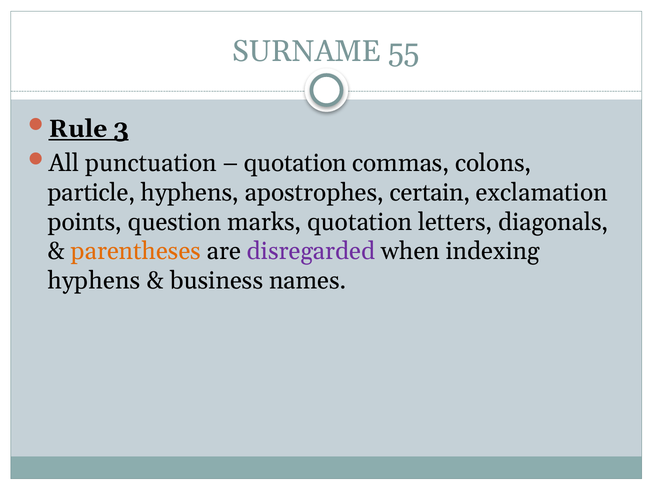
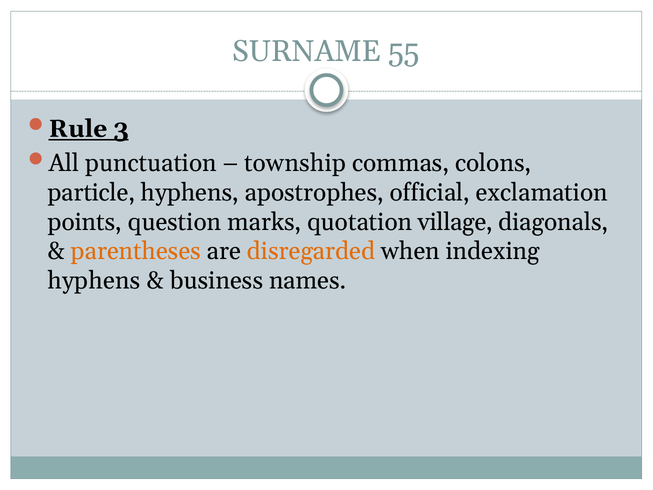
quotation at (295, 163): quotation -> township
certain: certain -> official
letters: letters -> village
disregarded colour: purple -> orange
